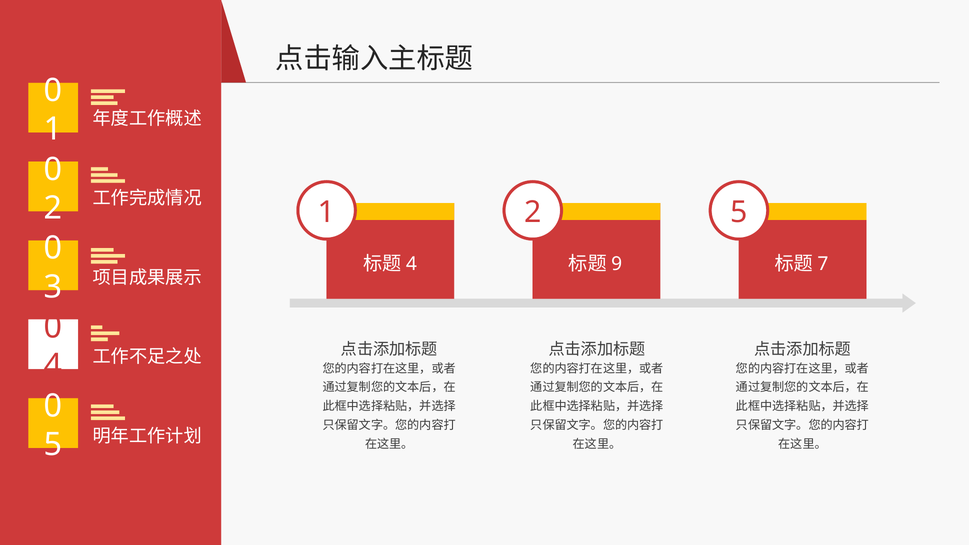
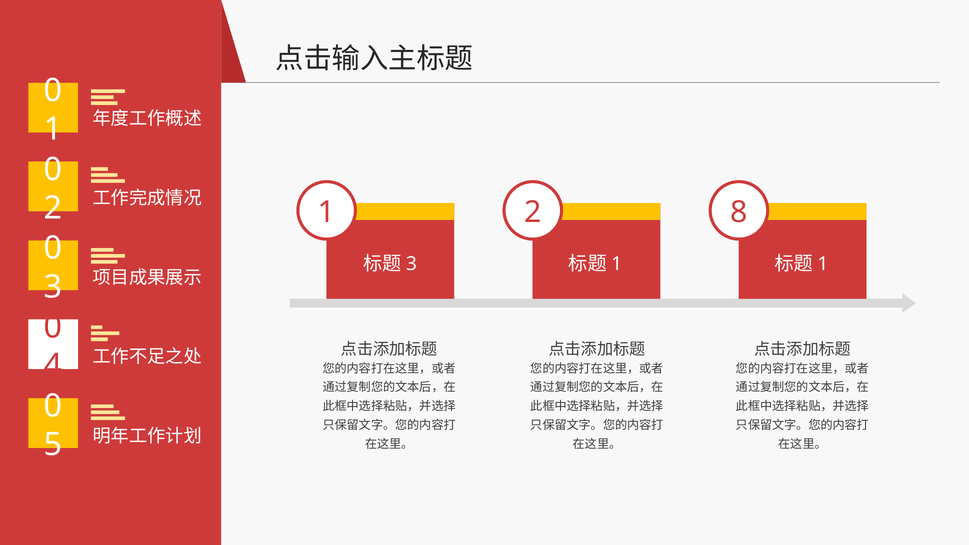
1 5: 5 -> 8
4 at (411, 264): 4 -> 3
9 at (617, 264): 9 -> 1
7 at (823, 264): 7 -> 1
